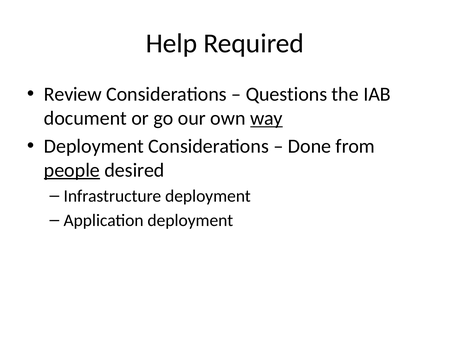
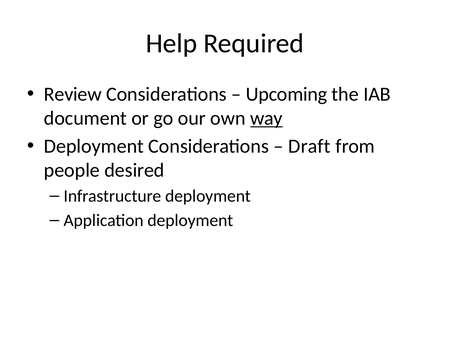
Questions: Questions -> Upcoming
Done: Done -> Draft
people underline: present -> none
